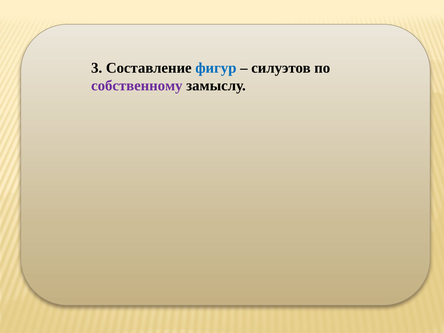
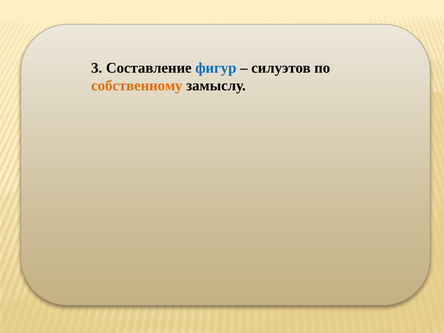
собственному colour: purple -> orange
